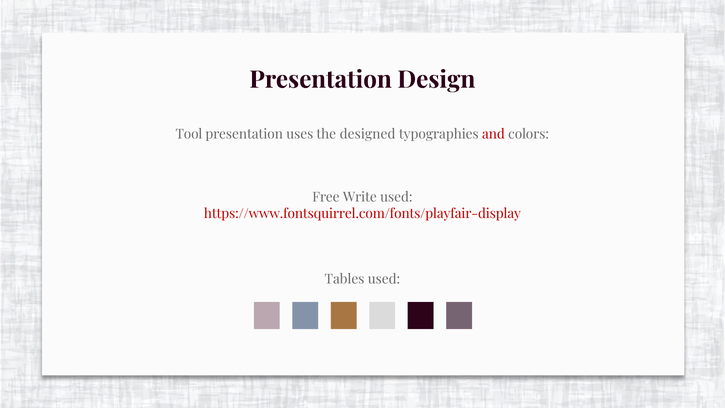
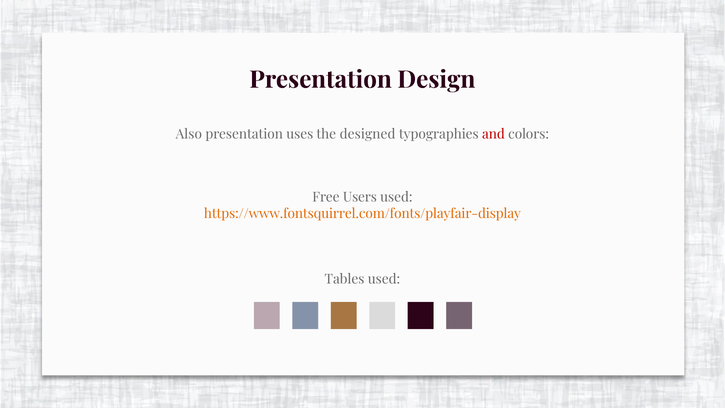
Tool: Tool -> Also
Write: Write -> Users
https://www.fontsquirrel.com/fonts/playfair-display colour: red -> orange
